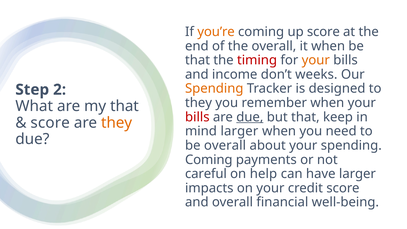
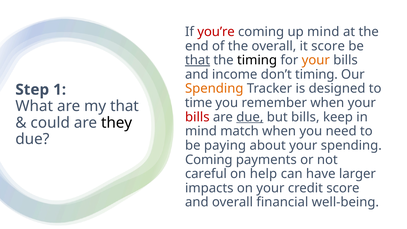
you’re colour: orange -> red
up score: score -> mind
it when: when -> score
that at (198, 60) underline: none -> present
timing at (257, 60) colour: red -> black
don’t weeks: weeks -> timing
2: 2 -> 1
they at (199, 103): they -> time
but that: that -> bills
score at (50, 123): score -> could
they at (117, 123) colour: orange -> black
mind larger: larger -> match
be overall: overall -> paying
